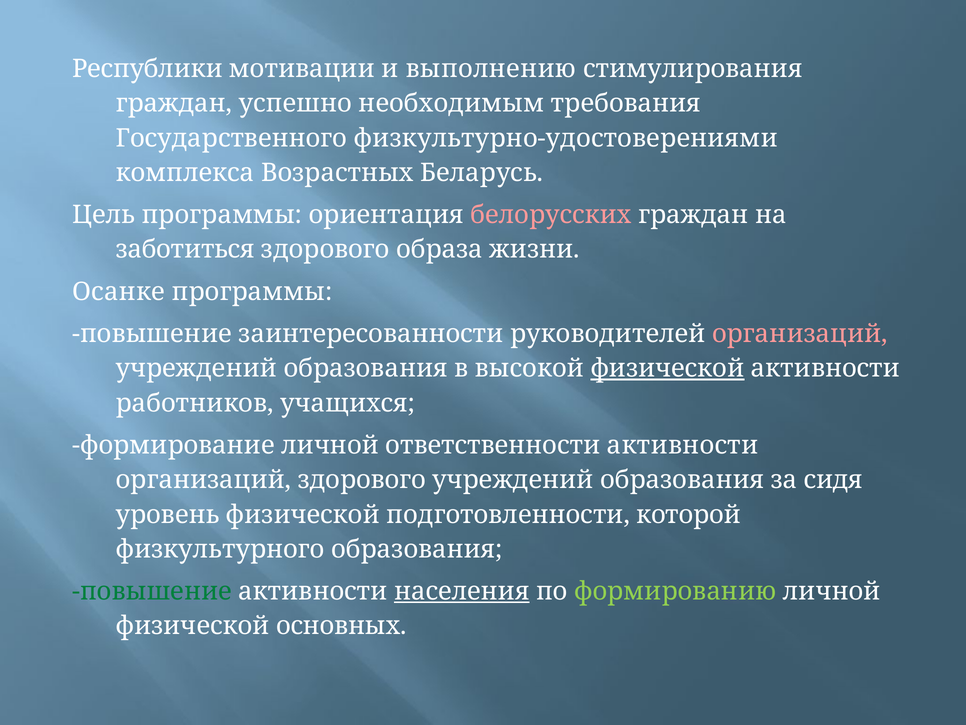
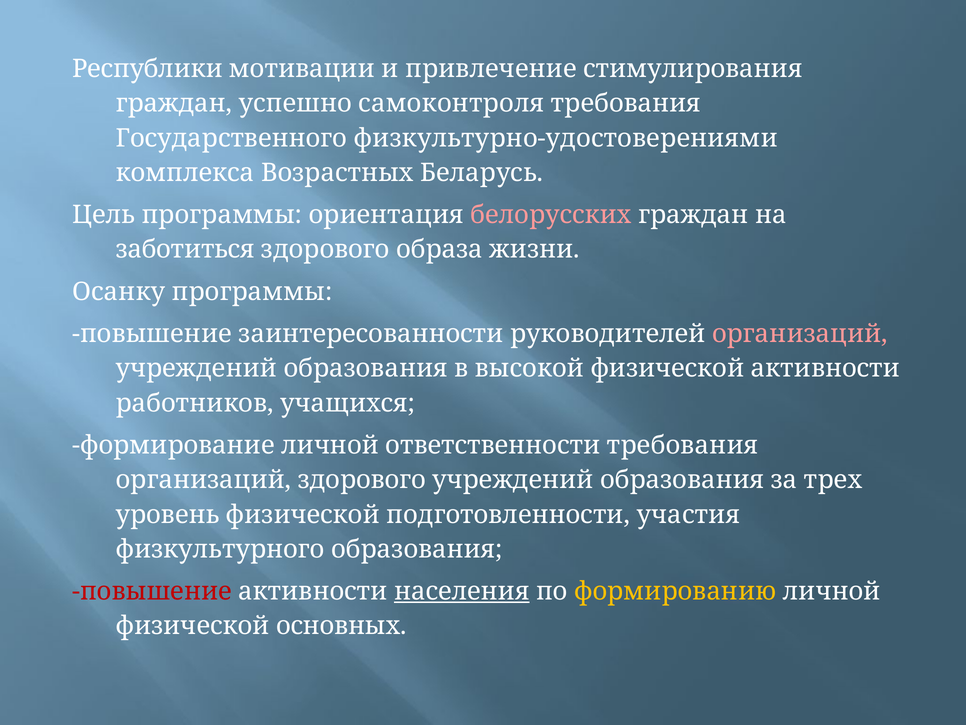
выполнению: выполнению -> привлечение
необходимым: необходимым -> самоконтроля
Осанке: Осанке -> Осанку
физической at (667, 368) underline: present -> none
ответственности активности: активности -> требования
сидя: сидя -> трех
которой: которой -> участия
повышение at (152, 591) colour: green -> red
формированию colour: light green -> yellow
